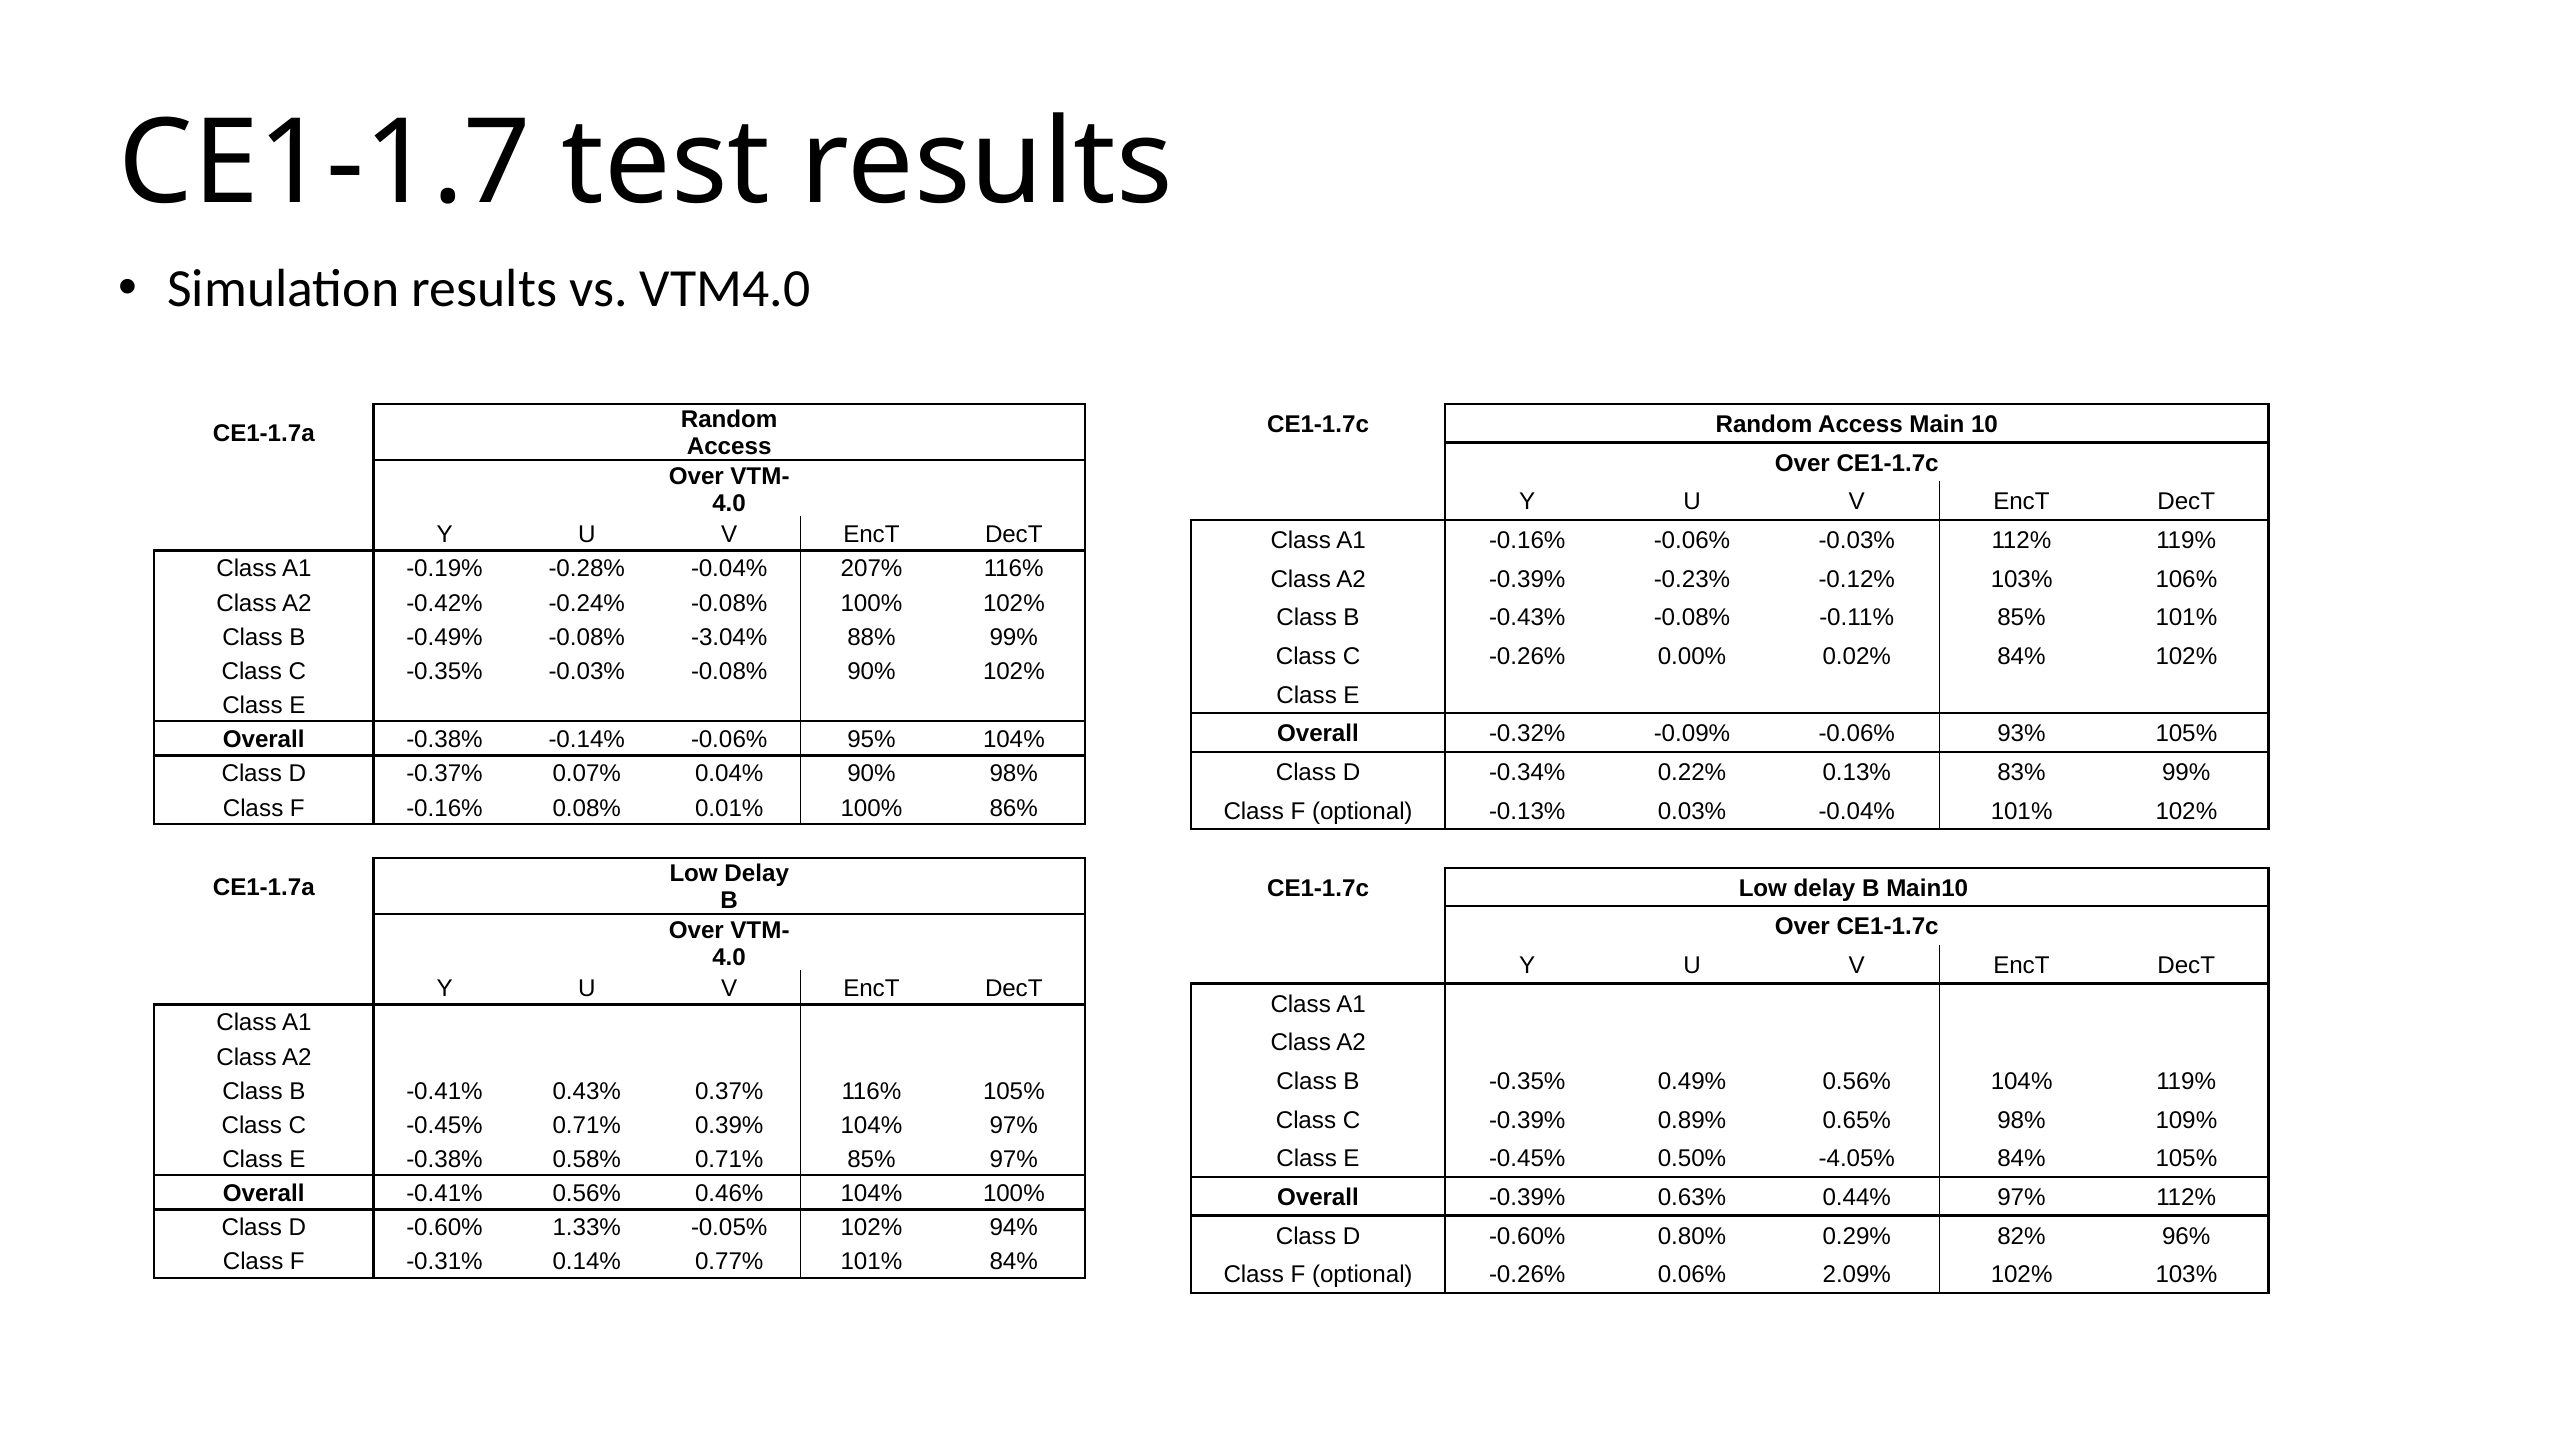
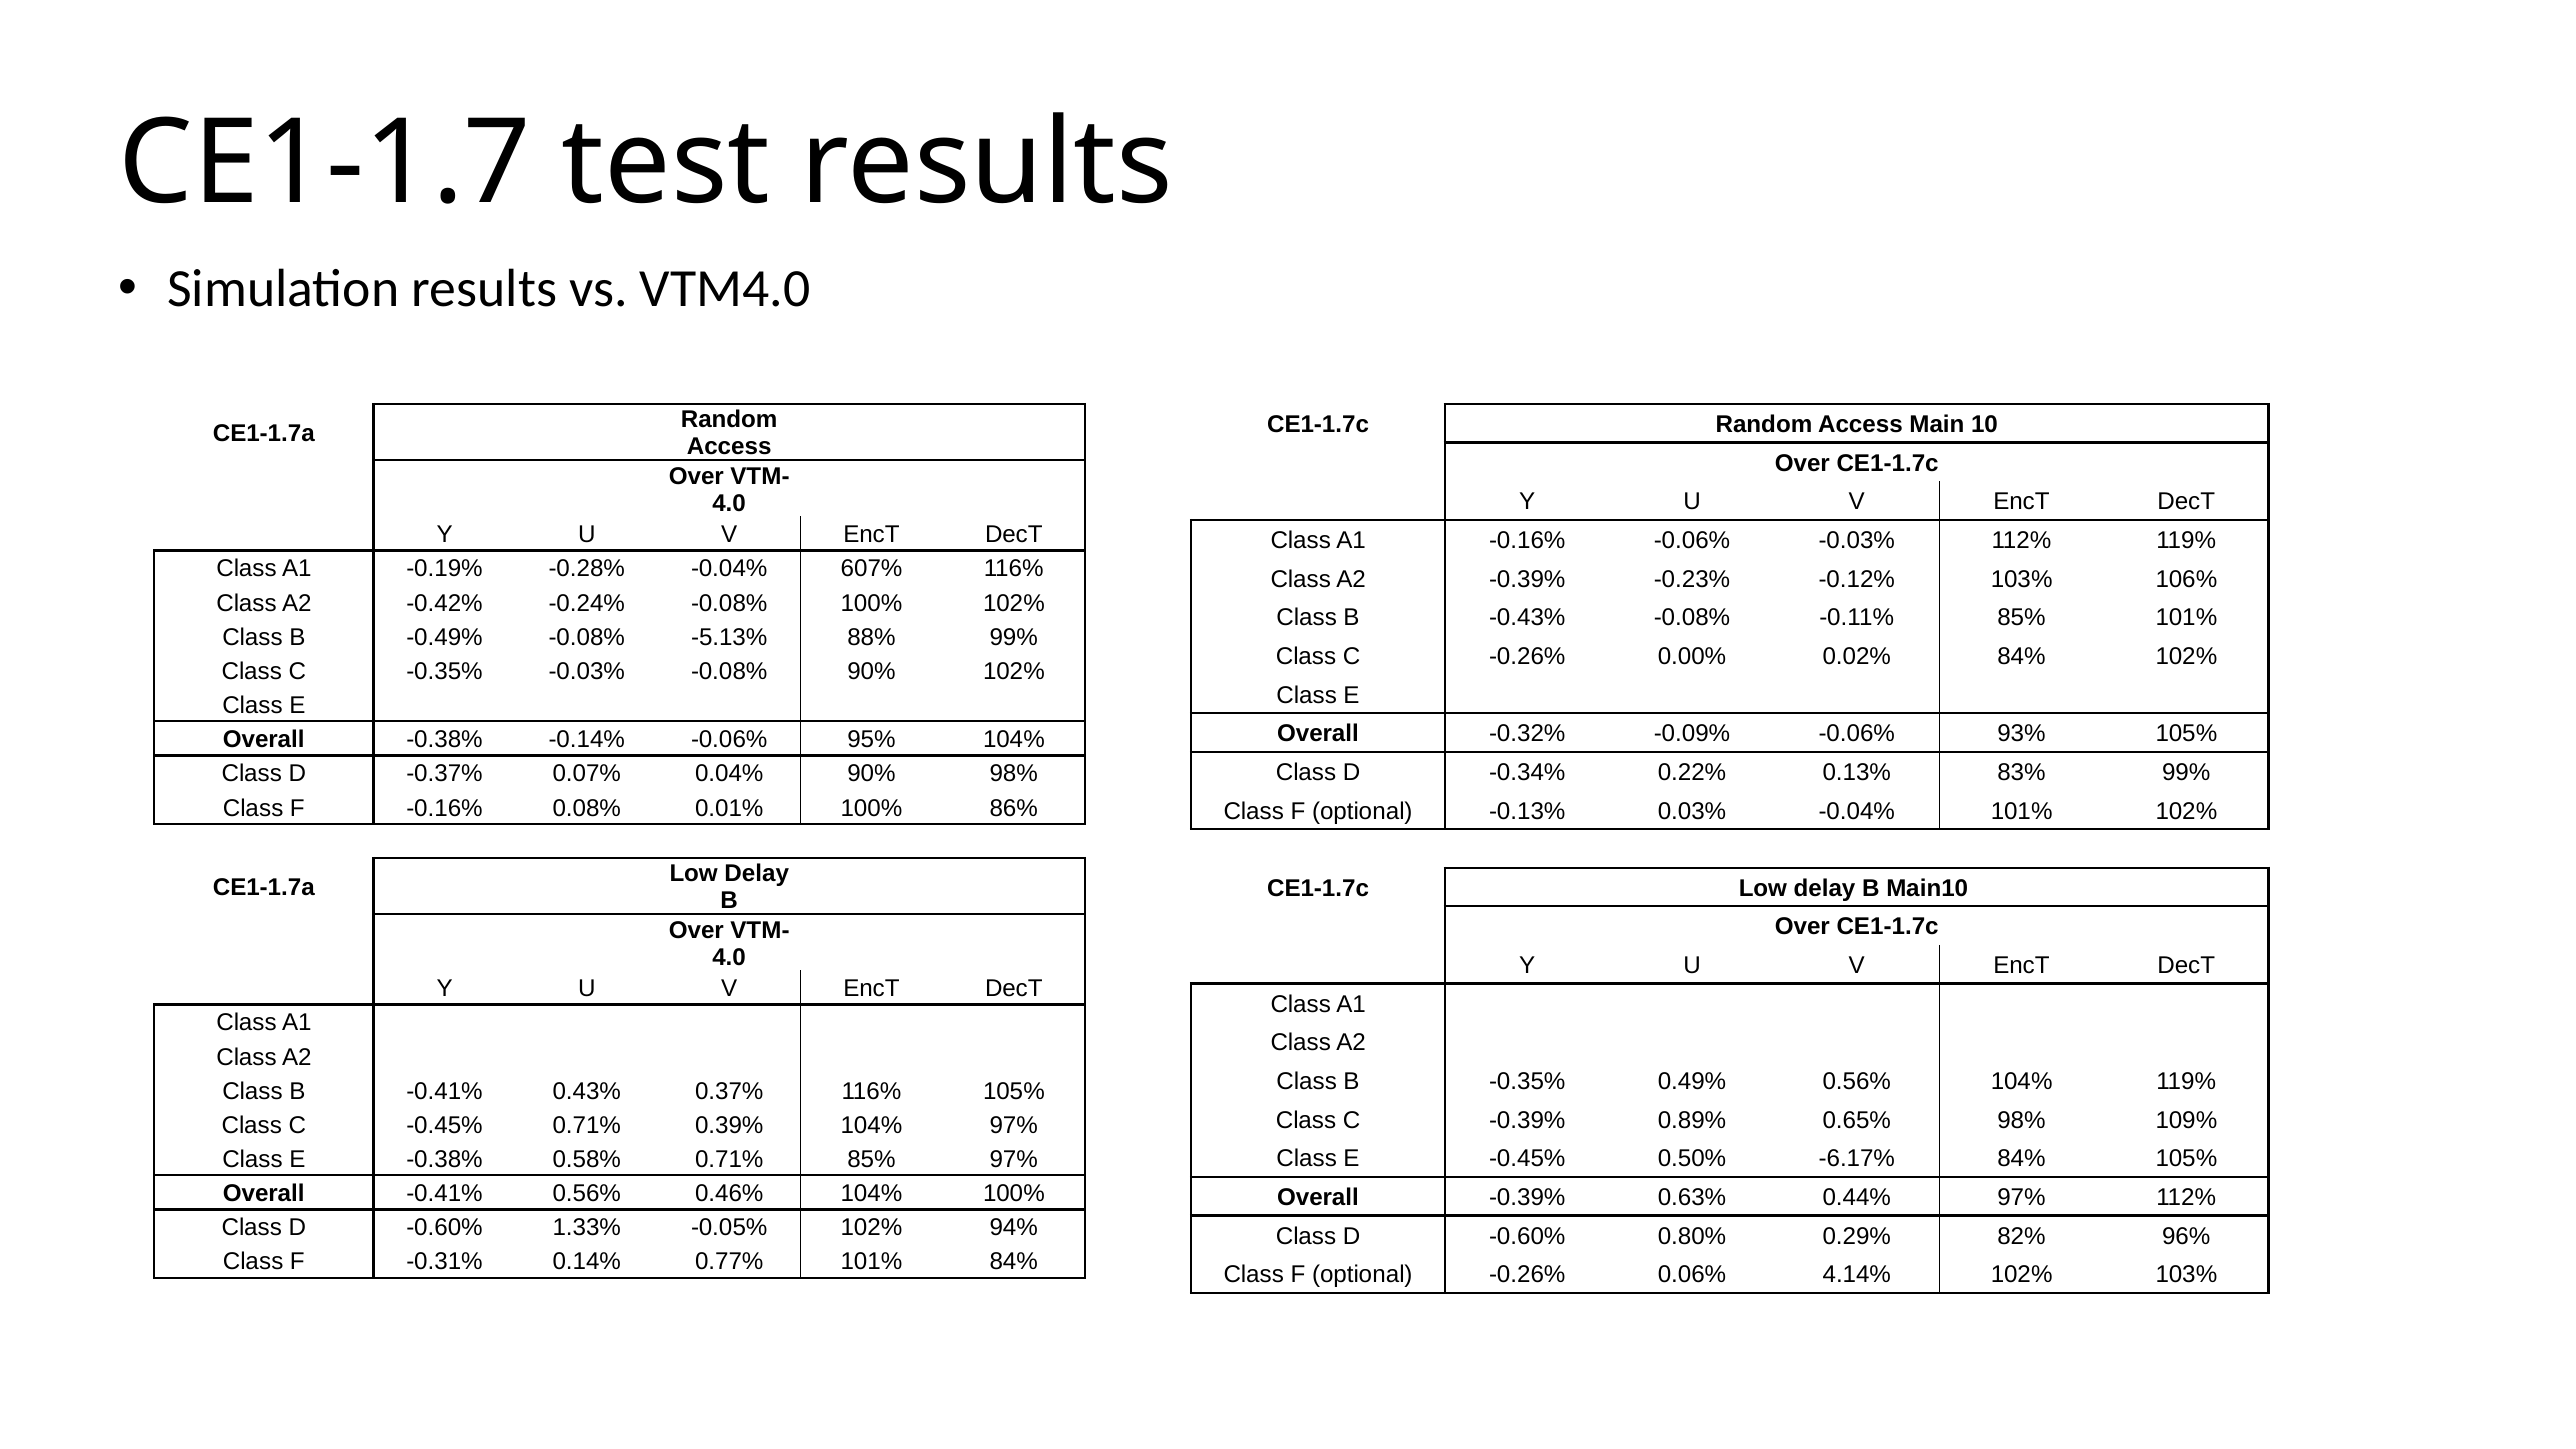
207%: 207% -> 607%
-3.04%: -3.04% -> -5.13%
-4.05%: -4.05% -> -6.17%
2.09%: 2.09% -> 4.14%
